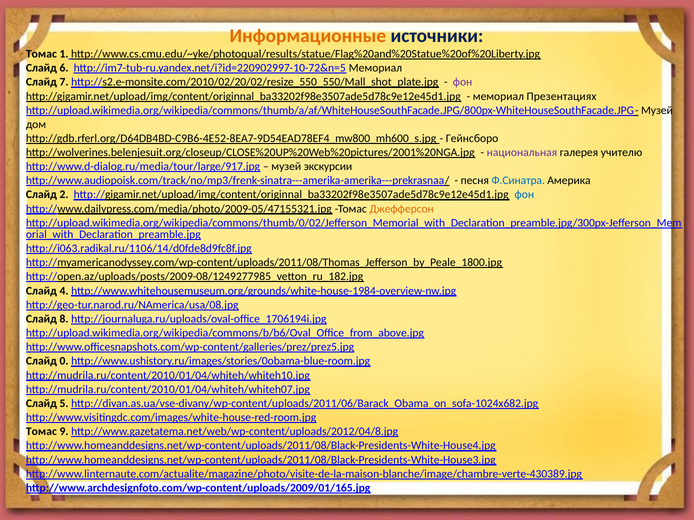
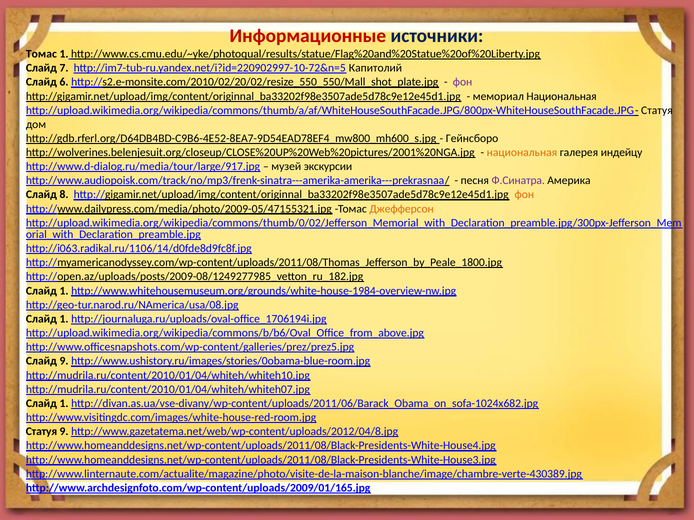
Информационные colour: orange -> red
6: 6 -> 7
http://im7-tub-ru.yandex.net/i?id=220902997-10-72&n=5 Мемориал: Мемориал -> Капитолий
7: 7 -> 6
мемориал Презентациях: Презентациях -> Национальная
Музей at (657, 110): Музей -> Статуя
национальная at (522, 153) colour: purple -> orange
учителю: учителю -> индейцу
Ф.Синатра colour: blue -> purple
2: 2 -> 8
фон at (524, 195) colour: blue -> orange
4 at (64, 291): 4 -> 1
8 at (64, 319): 8 -> 1
Слайд 0: 0 -> 9
5 at (64, 404): 5 -> 1
Томас at (41, 432): Томас -> Статуя
